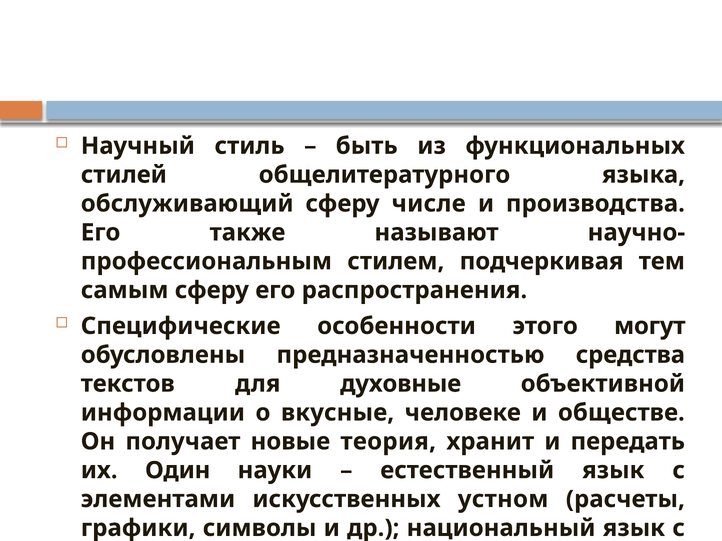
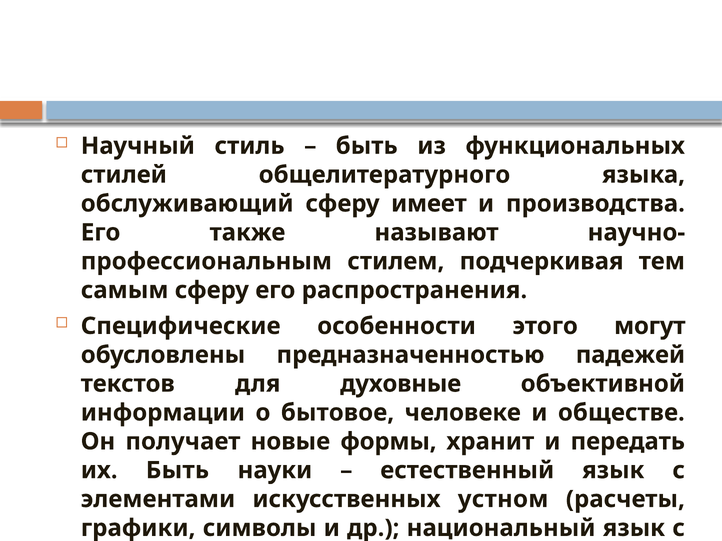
числе: числе -> имеет
средства: средства -> падежей
вкусные: вкусные -> бытовое
теория: теория -> формы
их Один: Один -> Быть
